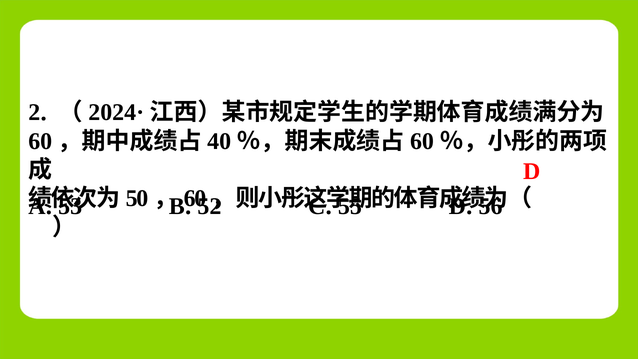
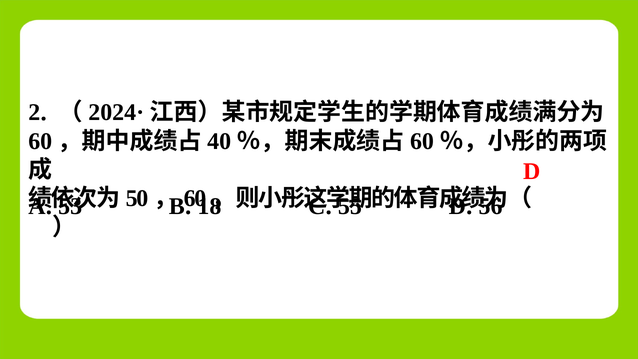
52: 52 -> 18
